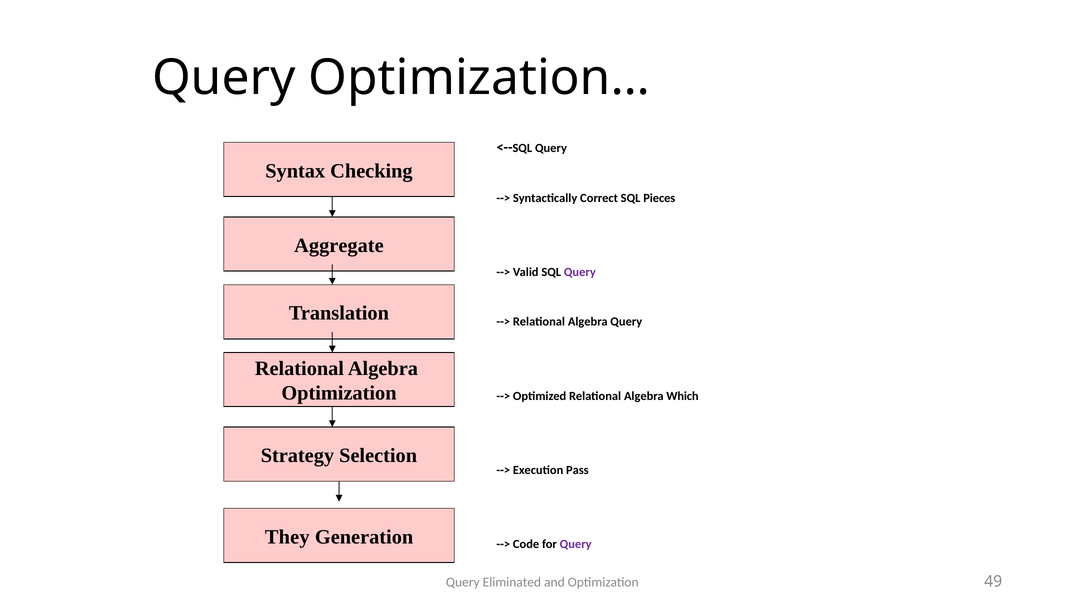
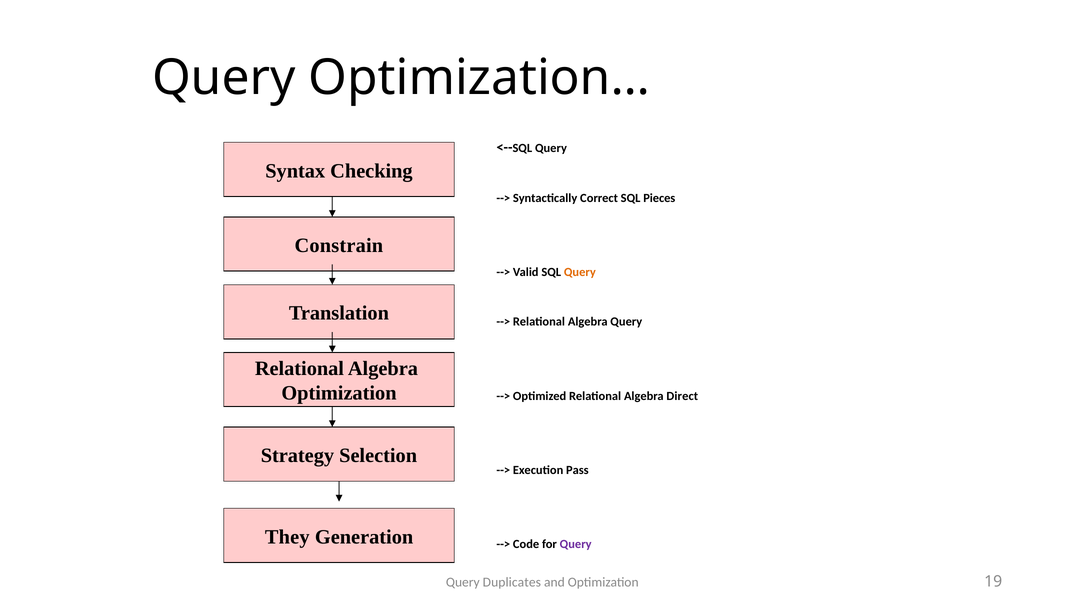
Aggregate: Aggregate -> Constrain
Query at (580, 272) colour: purple -> orange
Which: Which -> Direct
Eliminated: Eliminated -> Duplicates
49: 49 -> 19
